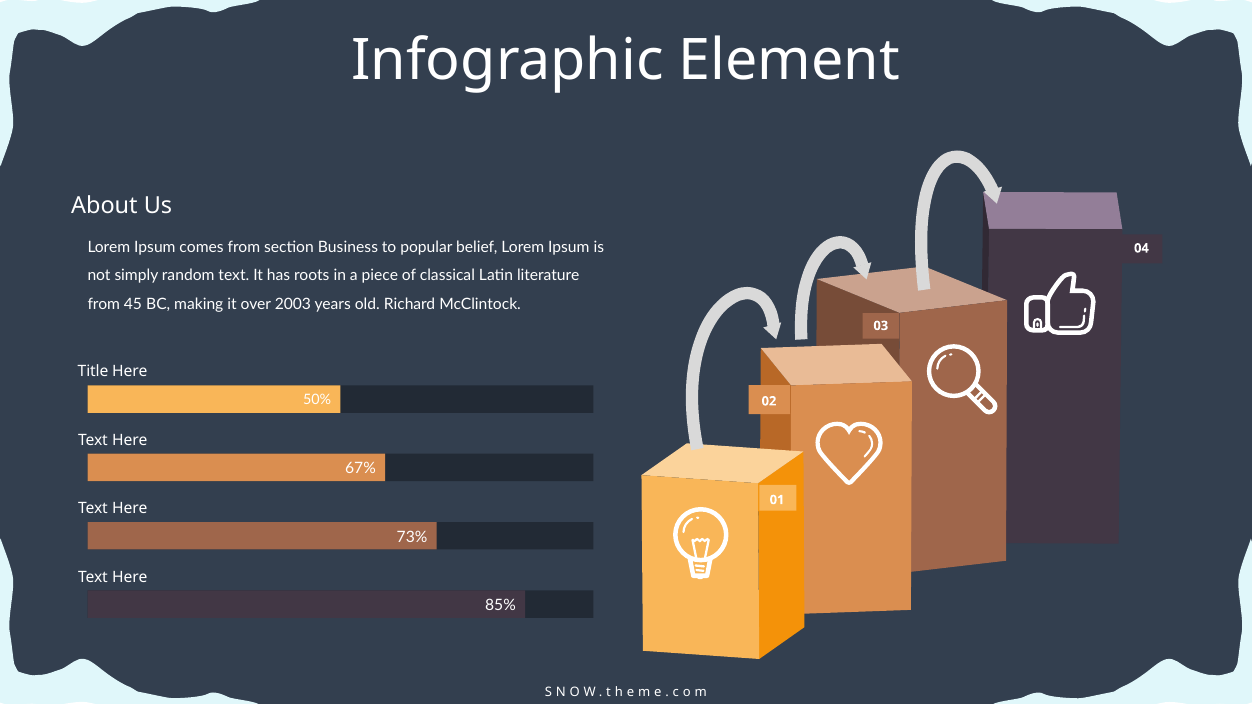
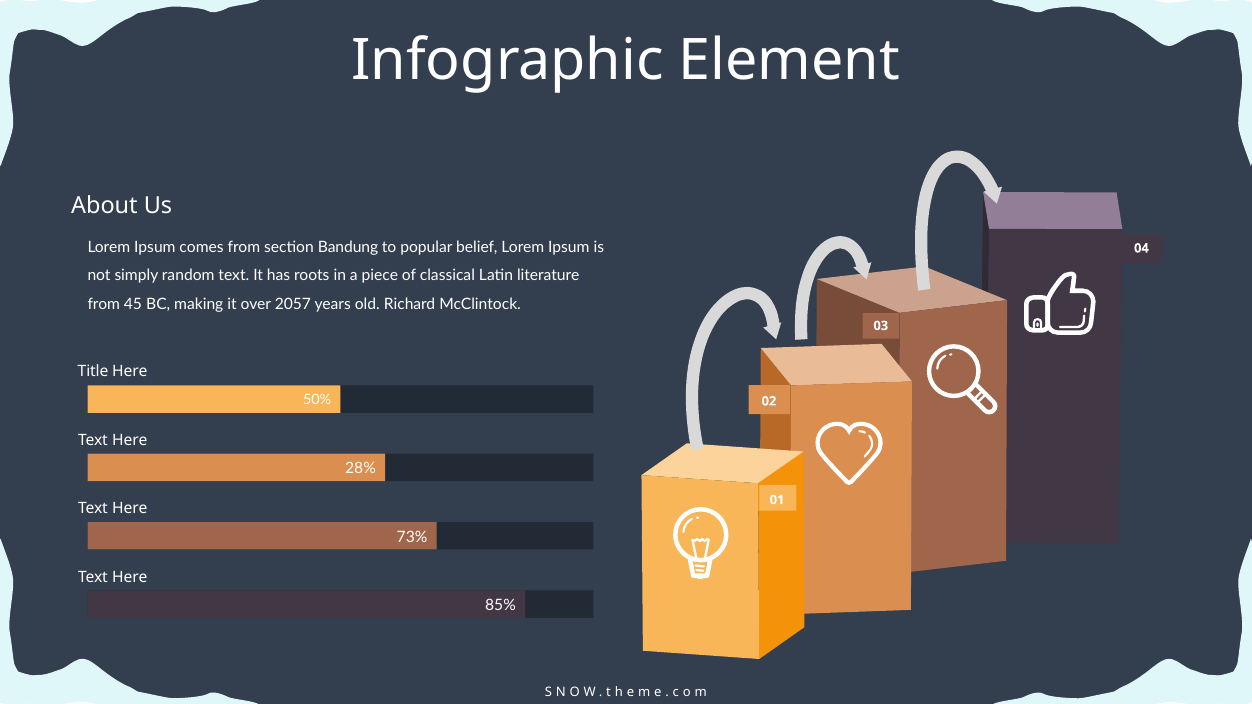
Business: Business -> Bandung
2003: 2003 -> 2057
67%: 67% -> 28%
